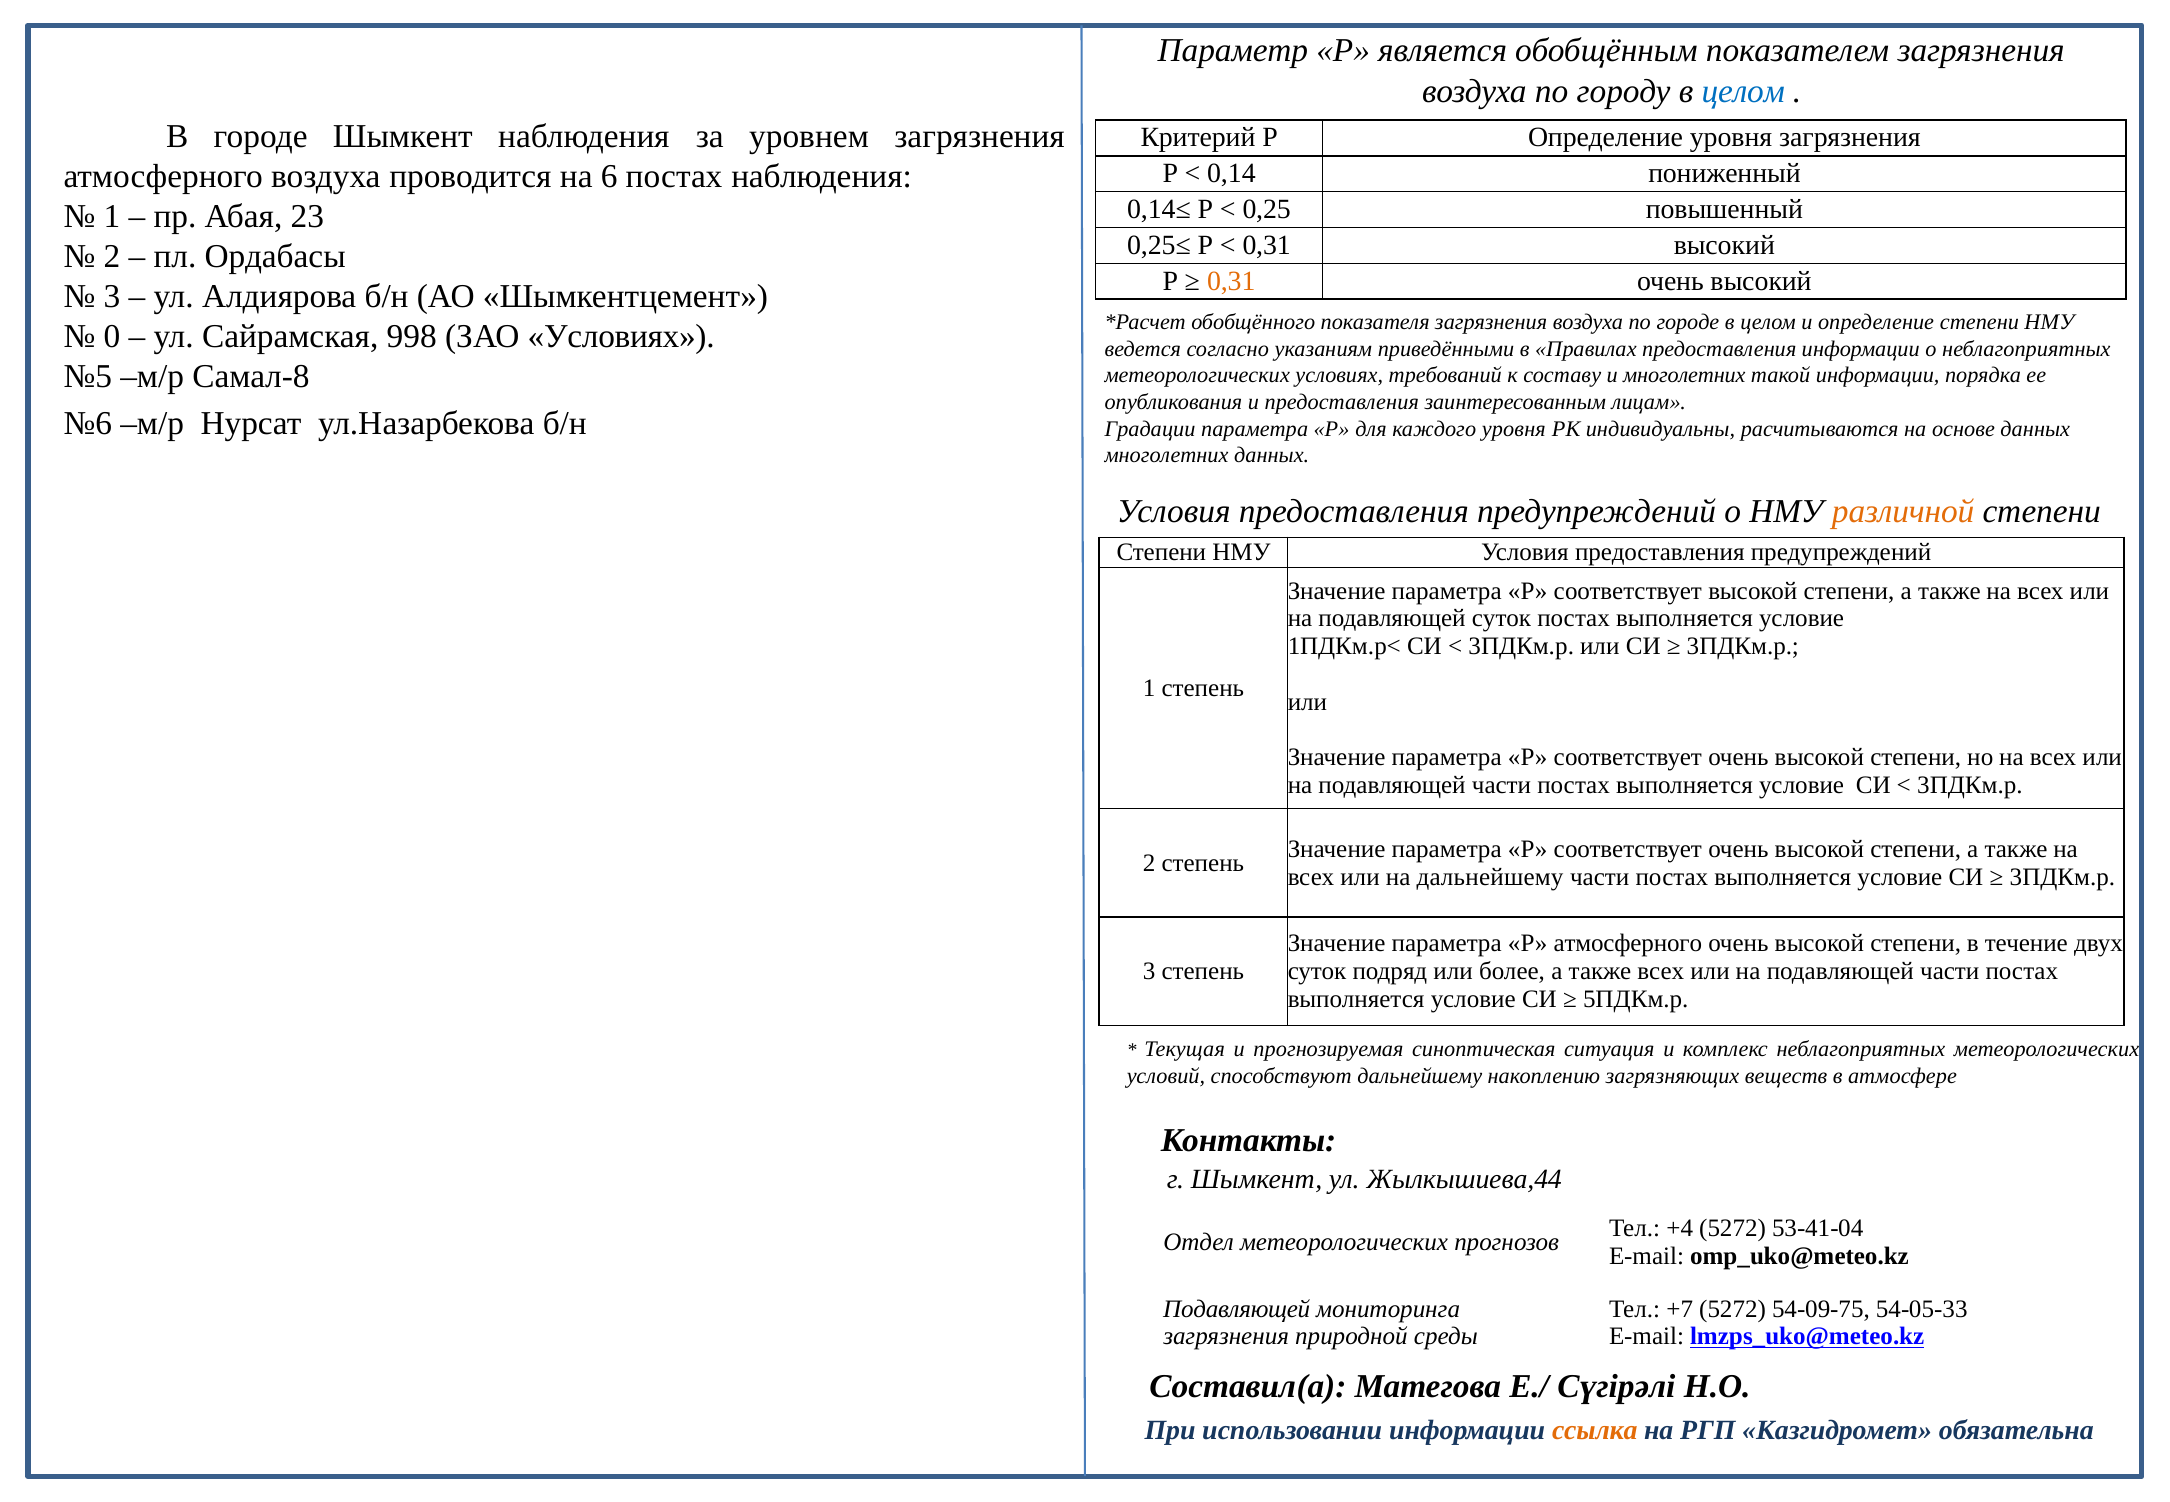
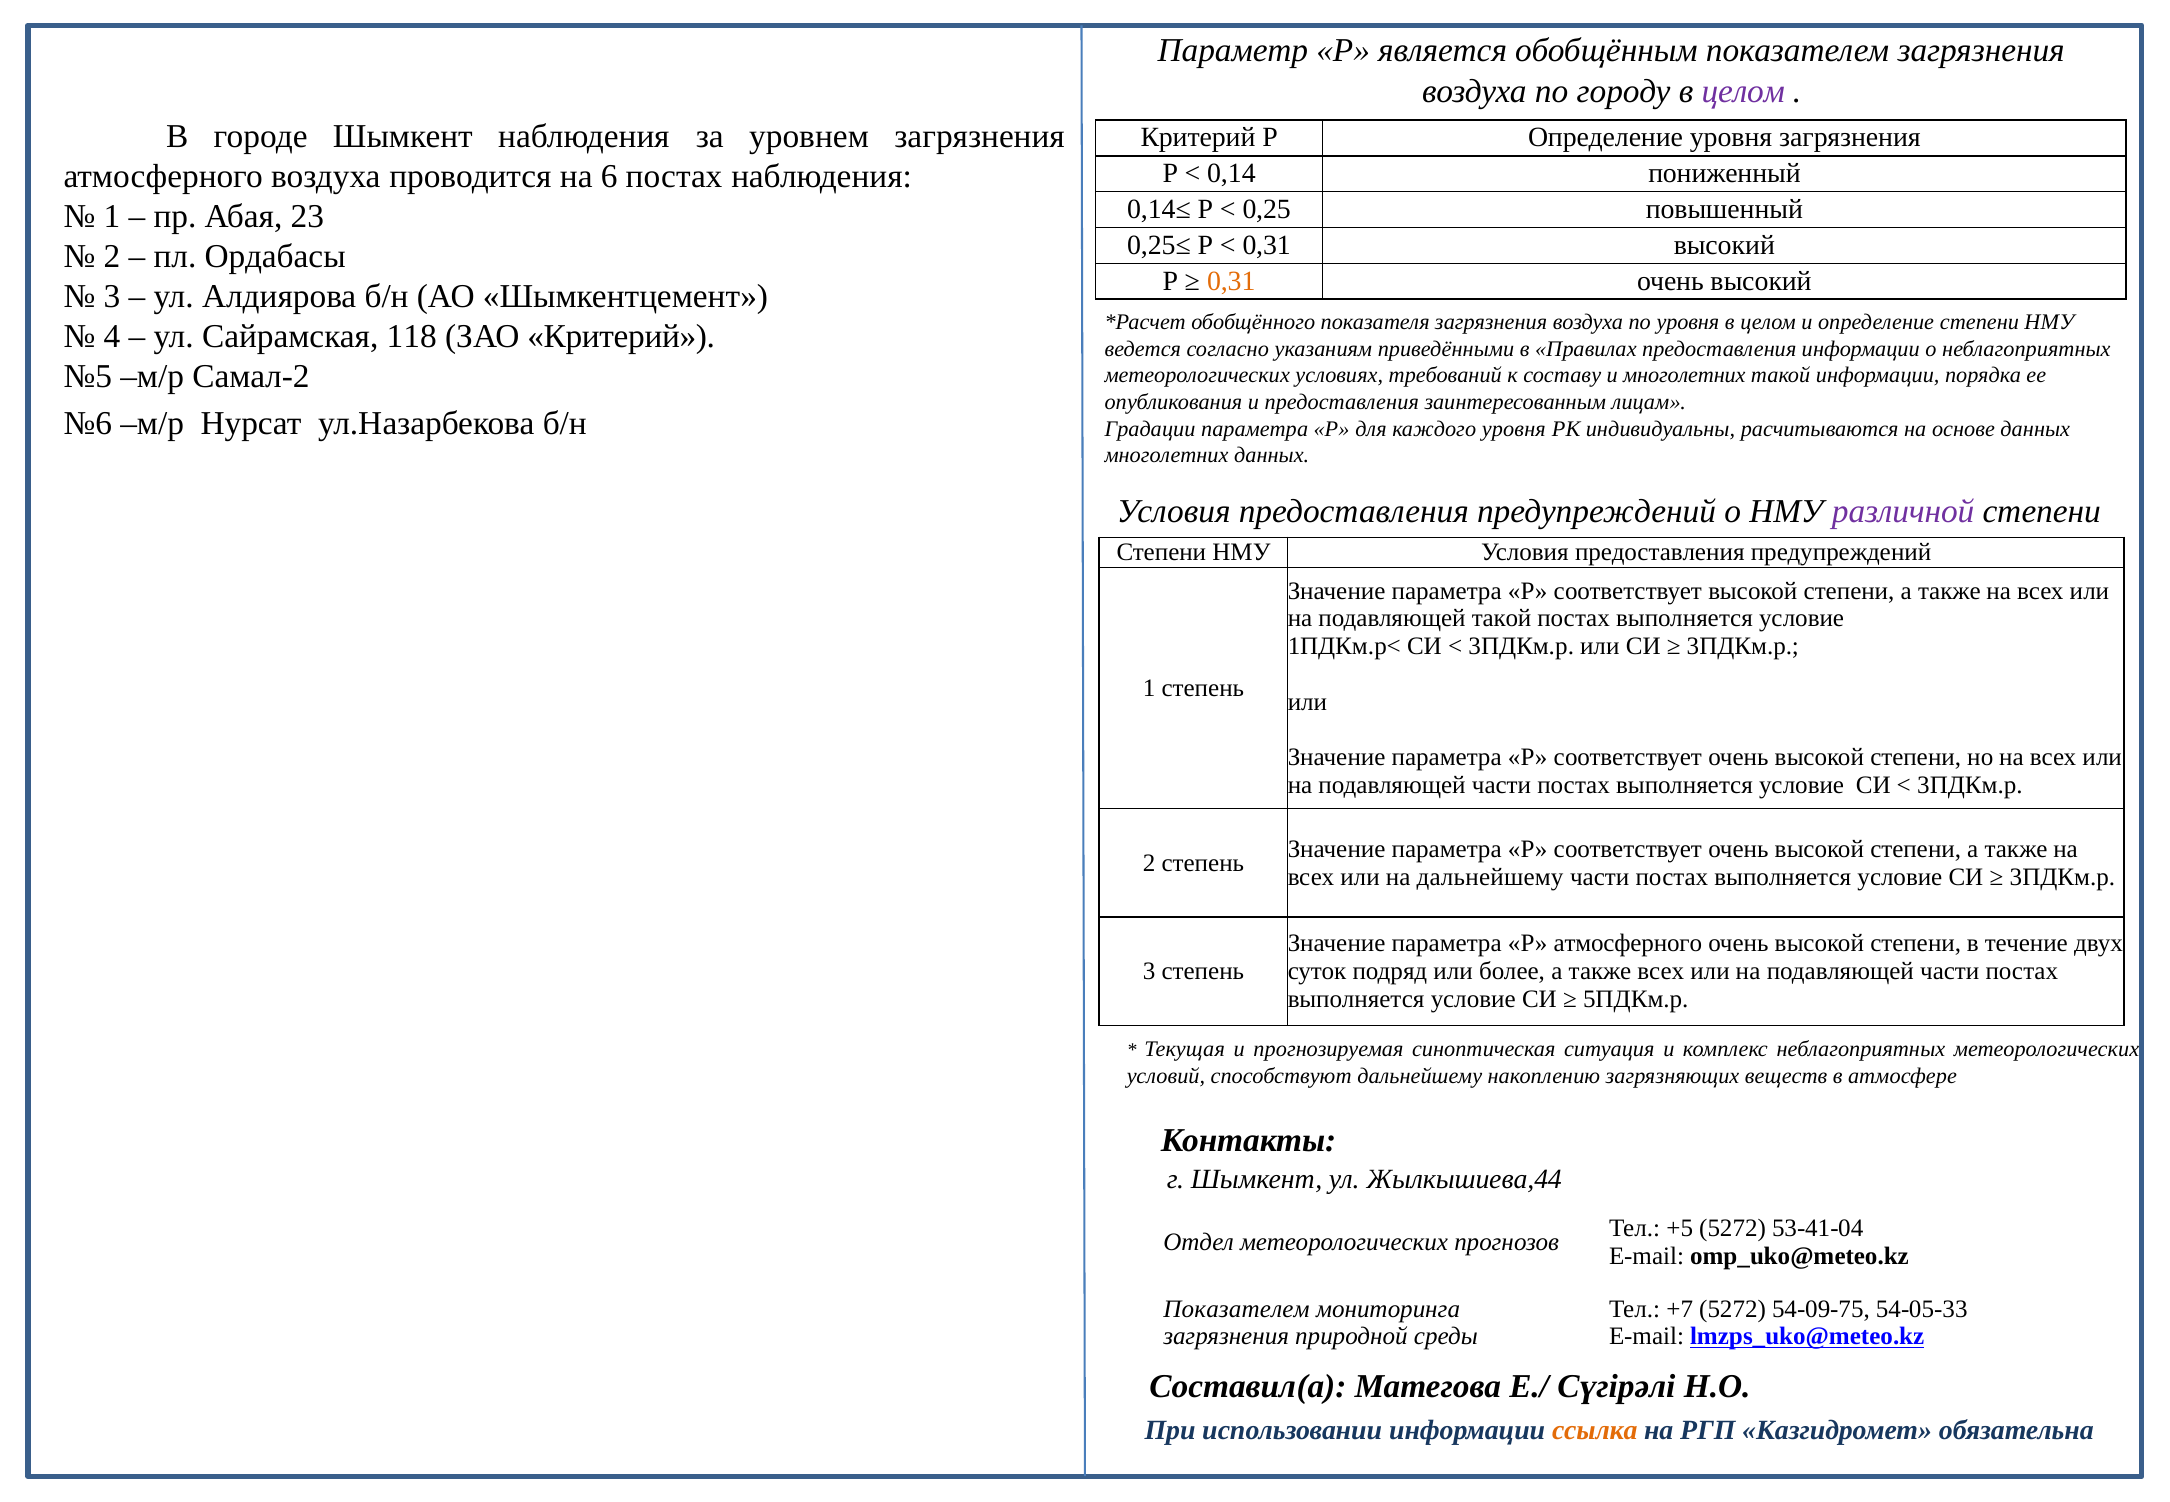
целом at (1743, 91) colour: blue -> purple
по городе: городе -> уровня
0: 0 -> 4
998: 998 -> 118
ЗАО Условиях: Условиях -> Критерий
Самал-8: Самал-8 -> Самал-2
различной colour: orange -> purple
подавляющей суток: суток -> такой
+4: +4 -> +5
Подавляющей at (1237, 1309): Подавляющей -> Показателем
